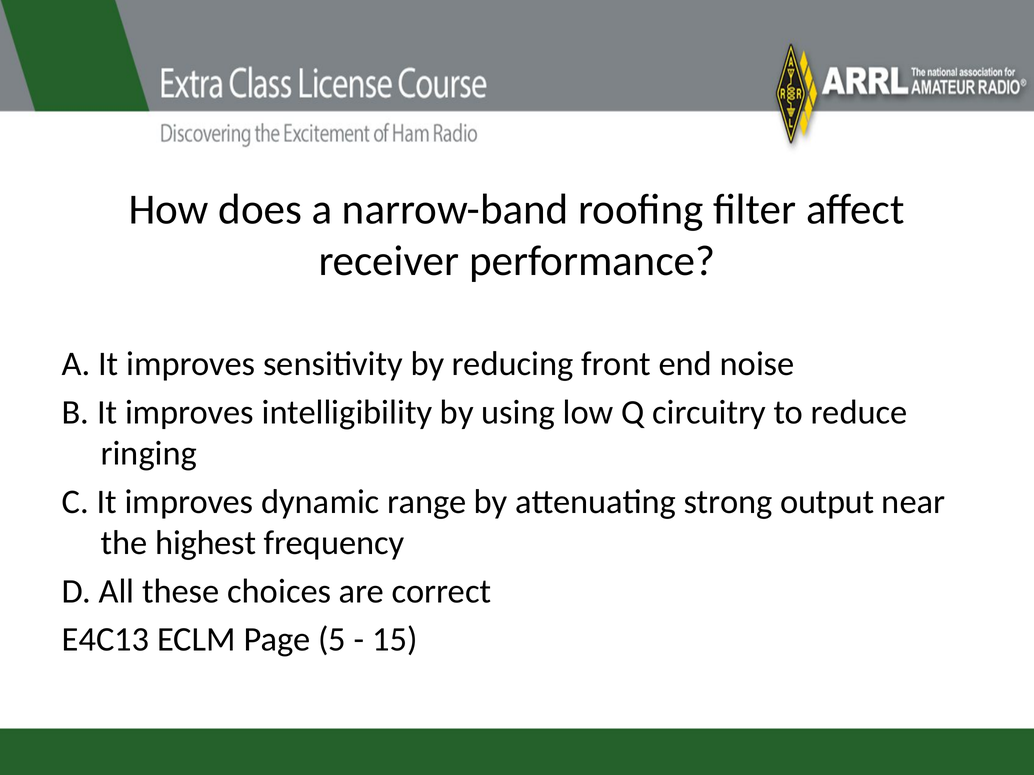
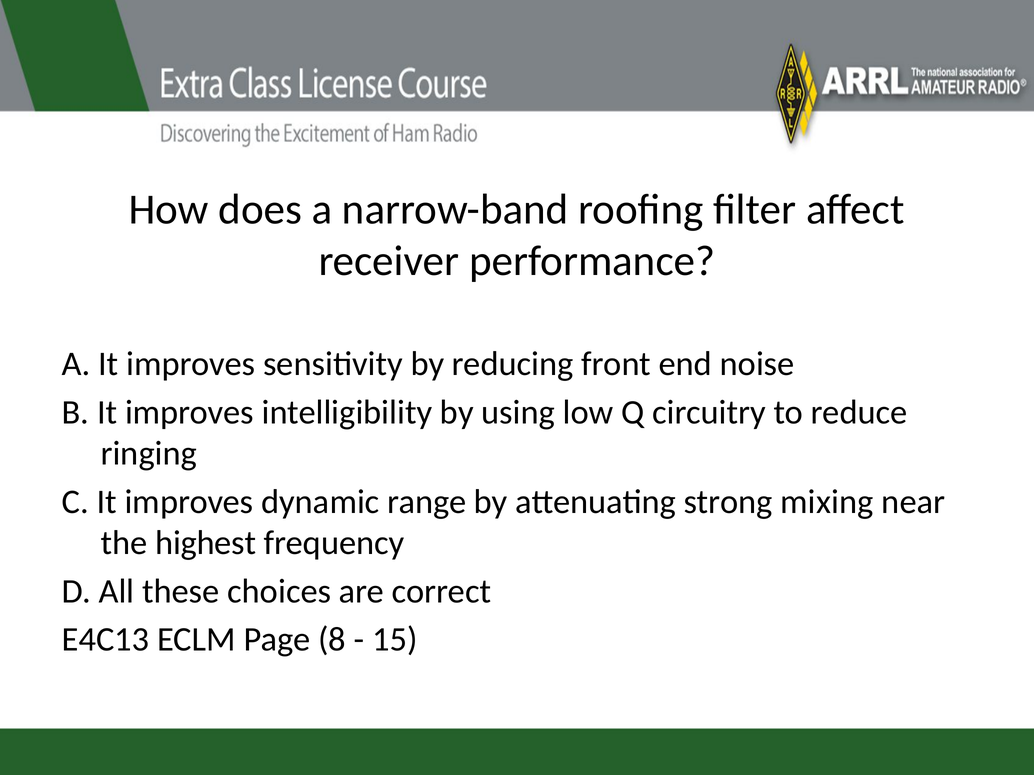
output: output -> mixing
5: 5 -> 8
